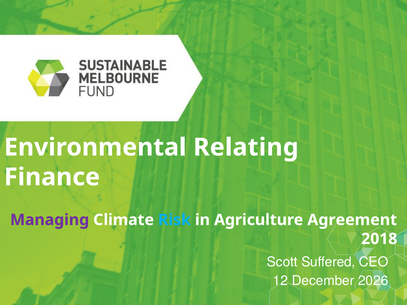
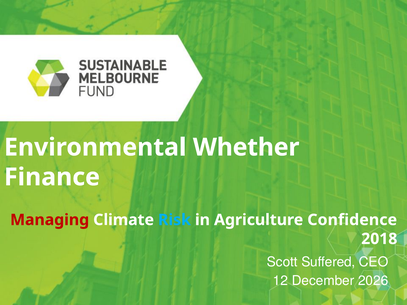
Relating: Relating -> Whether
Managing colour: purple -> red
Agreement: Agreement -> Confidence
